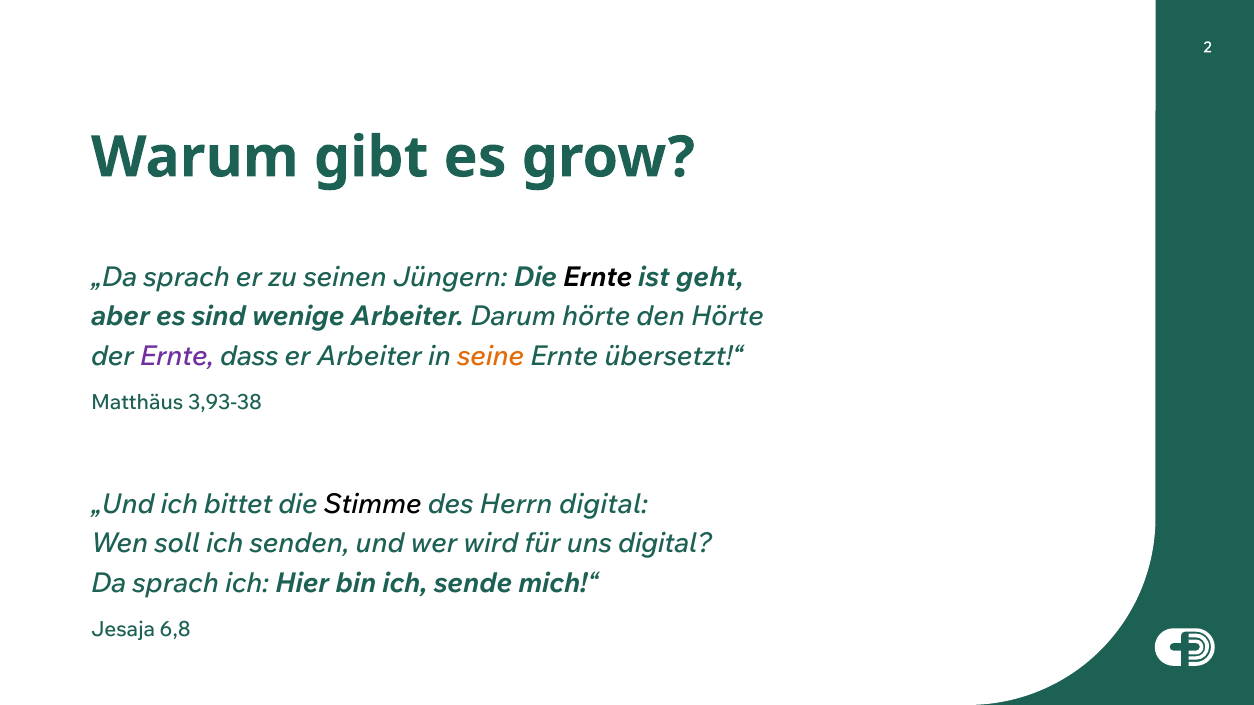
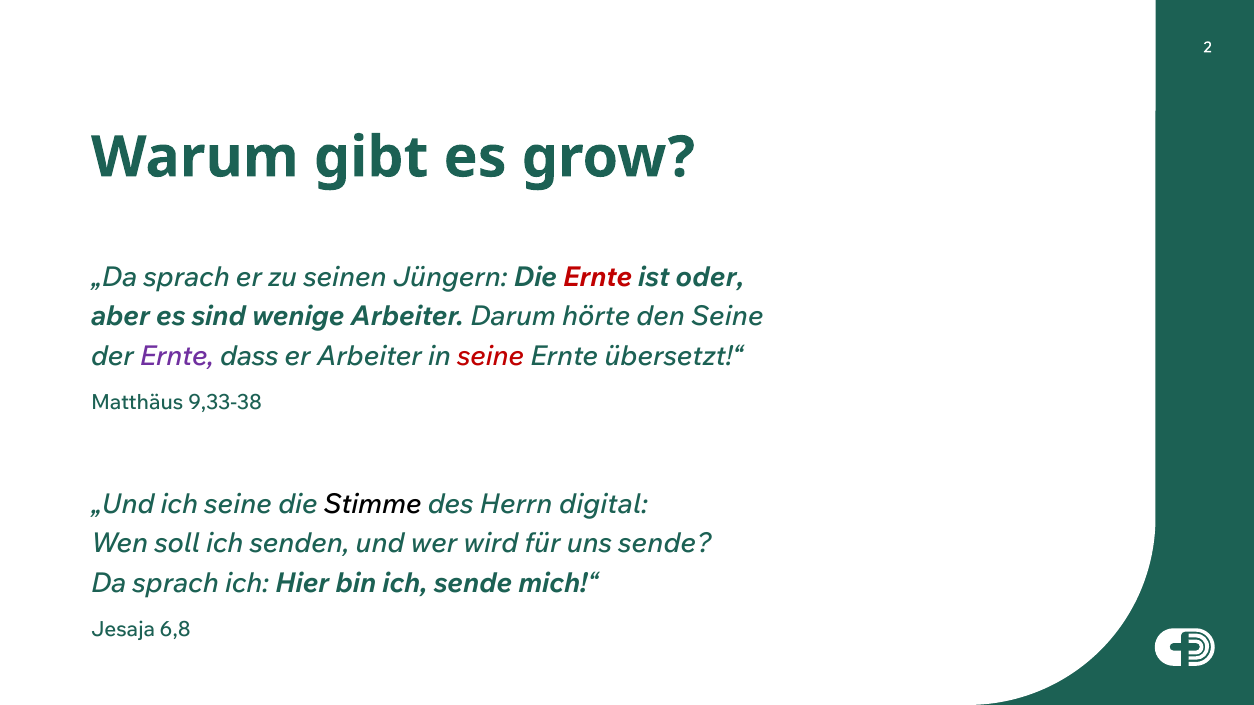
Ernte at (598, 277) colour: black -> red
geht: geht -> oder
den Hörte: Hörte -> Seine
seine at (491, 356) colour: orange -> red
3,93-38: 3,93-38 -> 9,33-38
ich bittet: bittet -> seine
uns digital: digital -> sende
